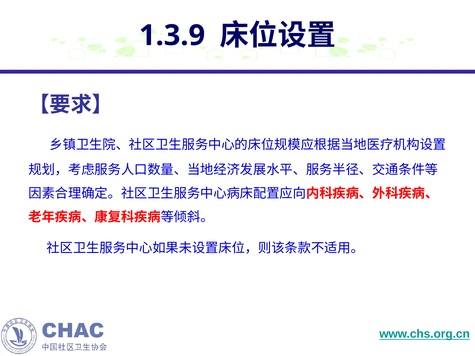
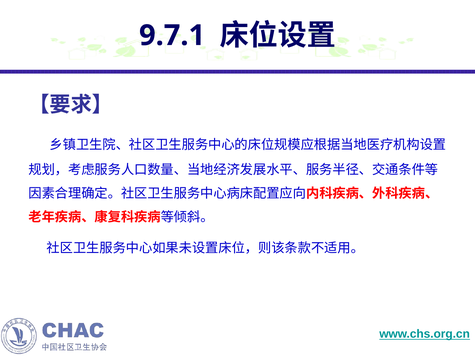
1.3.9: 1.3.9 -> 9.7.1
